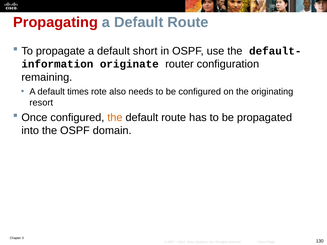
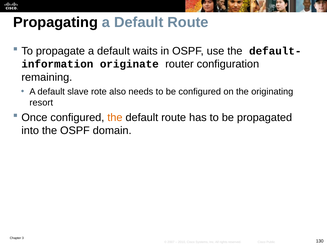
Propagating colour: red -> black
short: short -> waits
times: times -> slave
